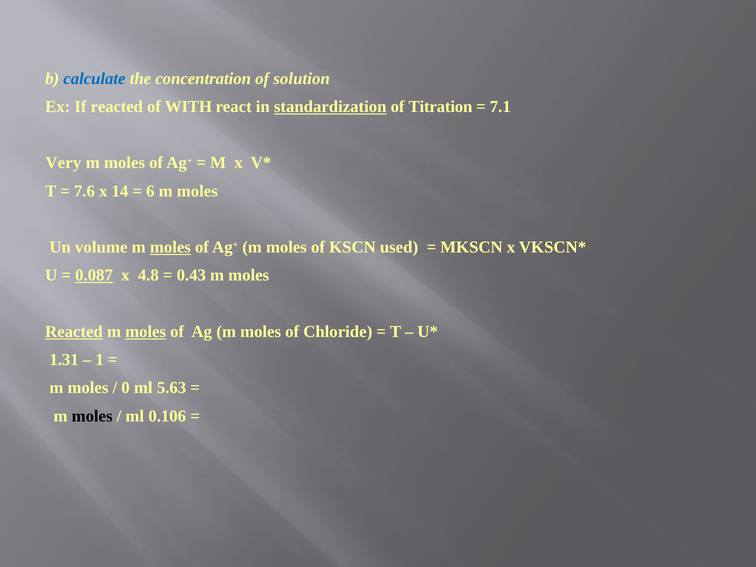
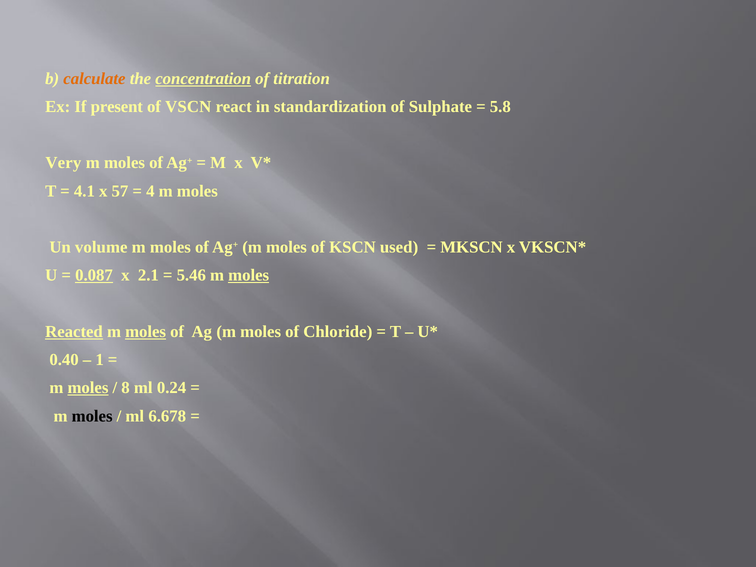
calculate colour: blue -> orange
concentration underline: none -> present
solution: solution -> titration
If reacted: reacted -> present
WITH: WITH -> VSCN
standardization underline: present -> none
Titration: Titration -> Sulphate
7.1: 7.1 -> 5.8
7.6: 7.6 -> 4.1
14: 14 -> 57
6: 6 -> 4
moles at (170, 247) underline: present -> none
4.8: 4.8 -> 2.1
0.43: 0.43 -> 5.46
moles at (249, 275) underline: none -> present
1.31: 1.31 -> 0.40
moles at (88, 388) underline: none -> present
0: 0 -> 8
5.63: 5.63 -> 0.24
0.106: 0.106 -> 6.678
